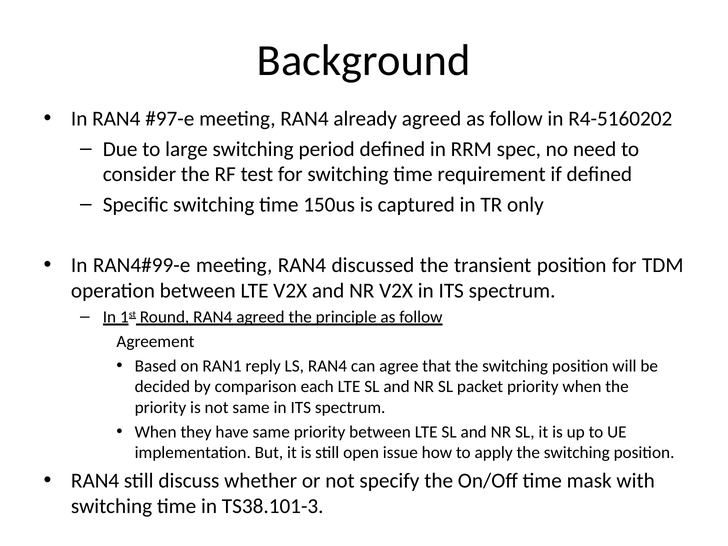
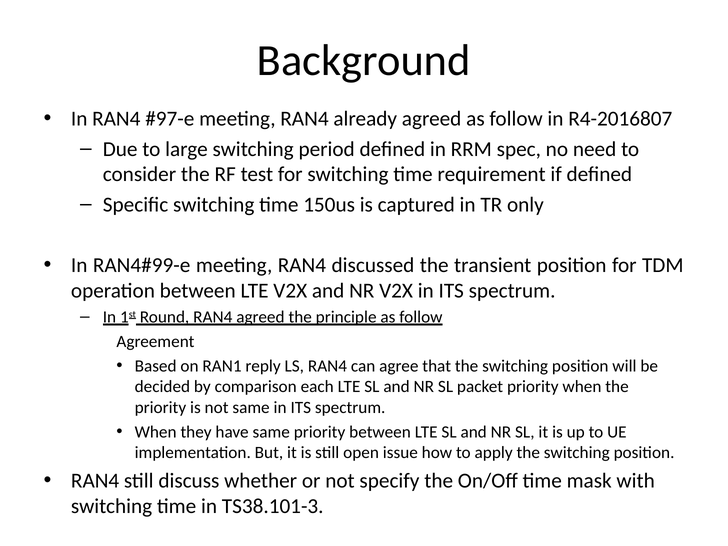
R4-5160202: R4-5160202 -> R4-2016807
